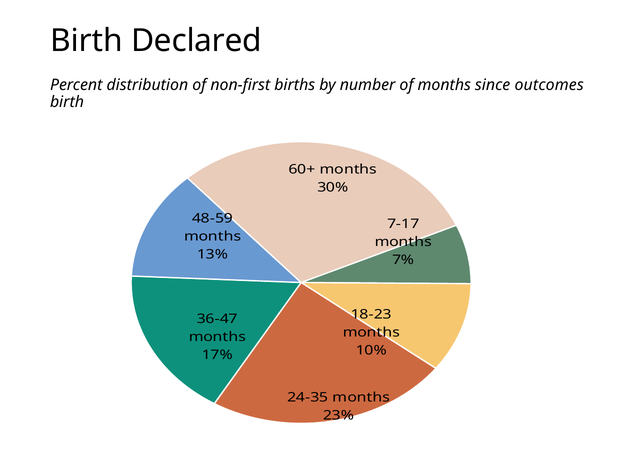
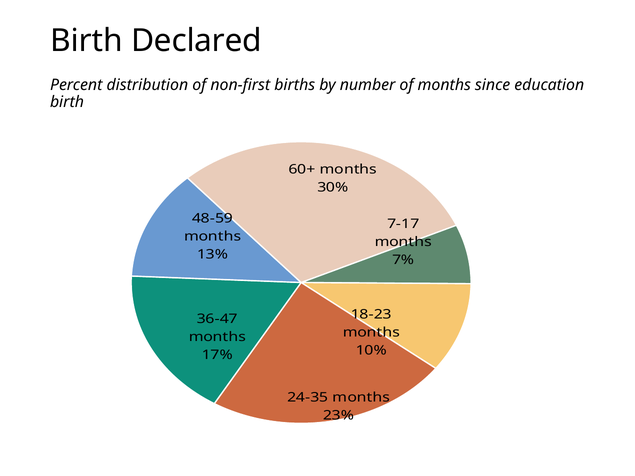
outcomes: outcomes -> education
